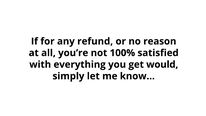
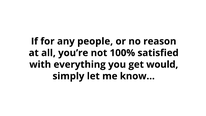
refund: refund -> people
